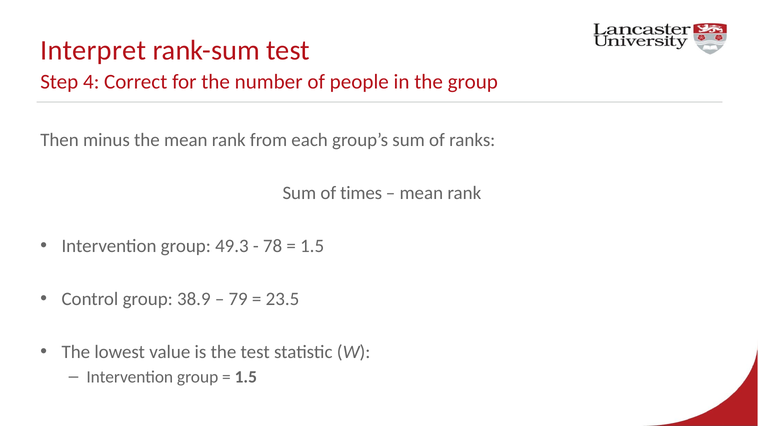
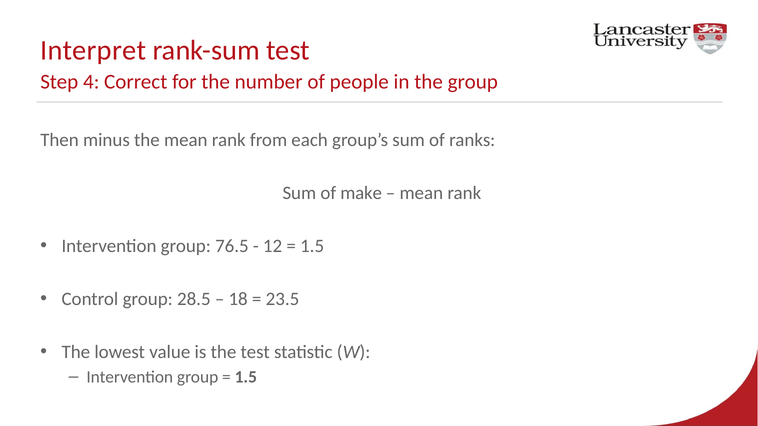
times: times -> make
49.3: 49.3 -> 76.5
78: 78 -> 12
38.9: 38.9 -> 28.5
79: 79 -> 18
